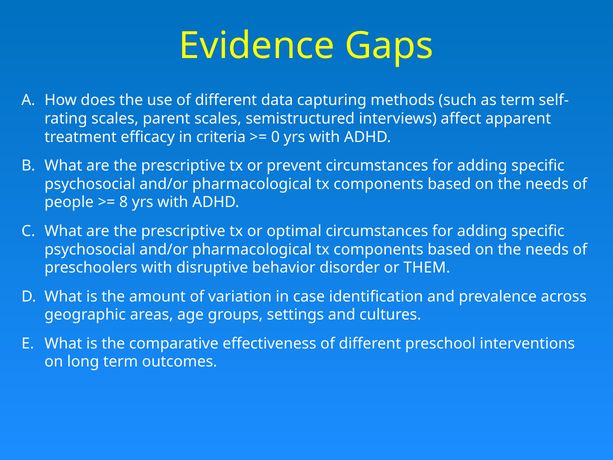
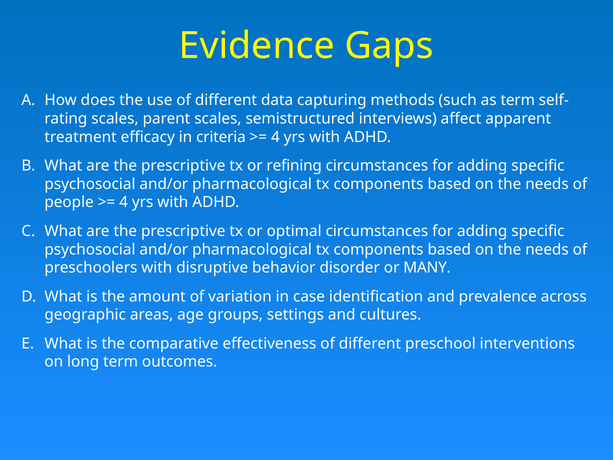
0 at (275, 137): 0 -> 4
prevent: prevent -> refining
8 at (124, 202): 8 -> 4
THEM: THEM -> MANY
